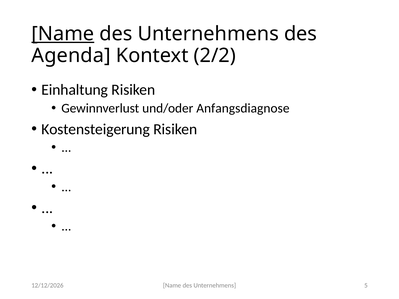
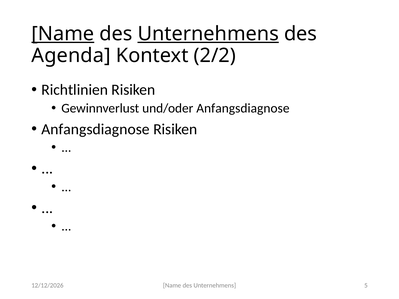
Unternehmens at (208, 34) underline: none -> present
Einhaltung: Einhaltung -> Richtlinien
Kostensteigerung at (96, 129): Kostensteigerung -> Anfangsdiagnose
